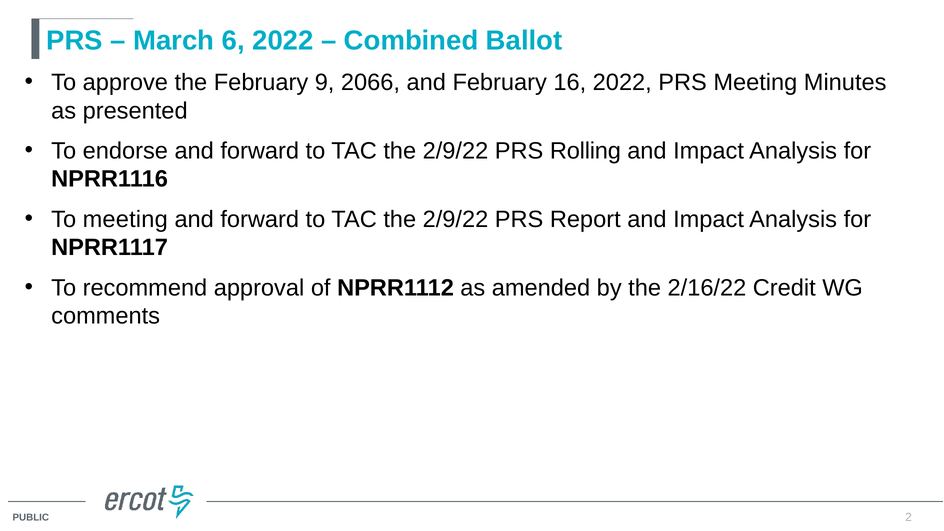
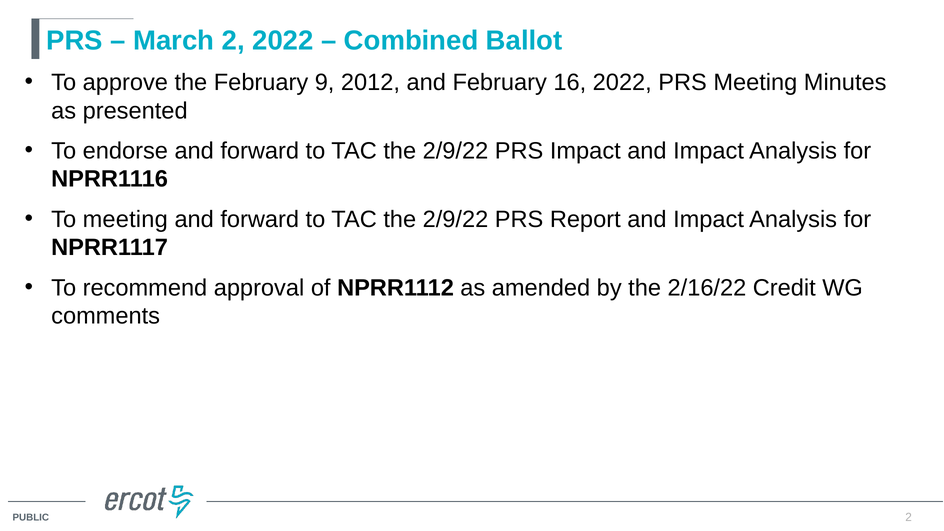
March 6: 6 -> 2
2066: 2066 -> 2012
PRS Rolling: Rolling -> Impact
